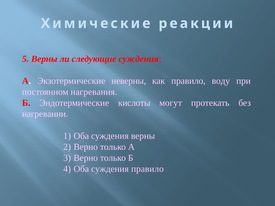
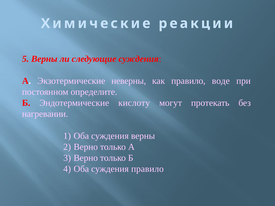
воду: воду -> воде
нагревания: нагревания -> определите
кислоты: кислоты -> кислоту
